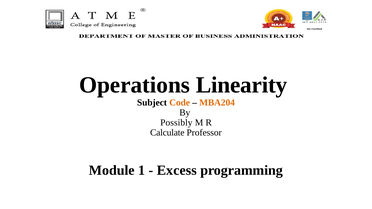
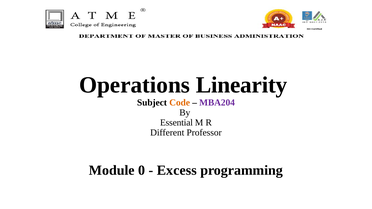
MBA204 colour: orange -> purple
Possibly: Possibly -> Essential
Calculate: Calculate -> Different
1: 1 -> 0
